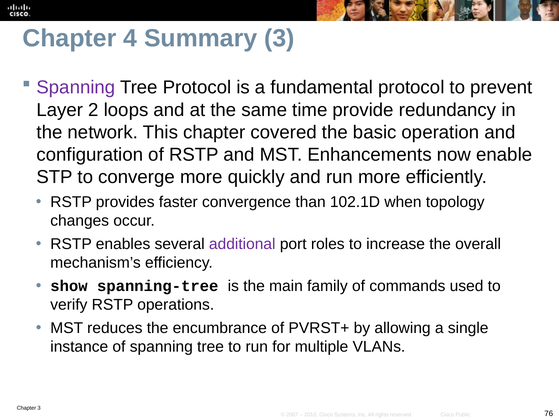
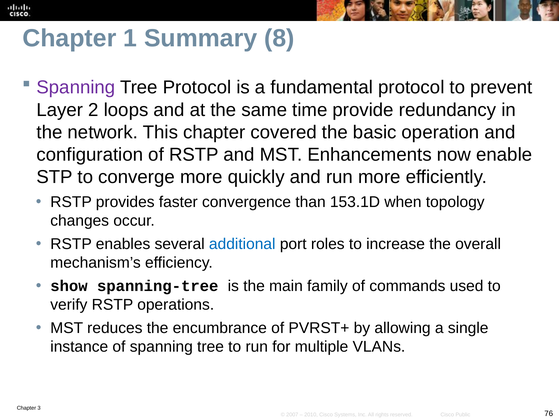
4: 4 -> 1
Summary 3: 3 -> 8
102.1D: 102.1D -> 153.1D
additional colour: purple -> blue
